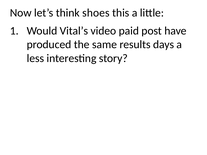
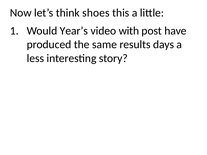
Vital’s: Vital’s -> Year’s
paid: paid -> with
